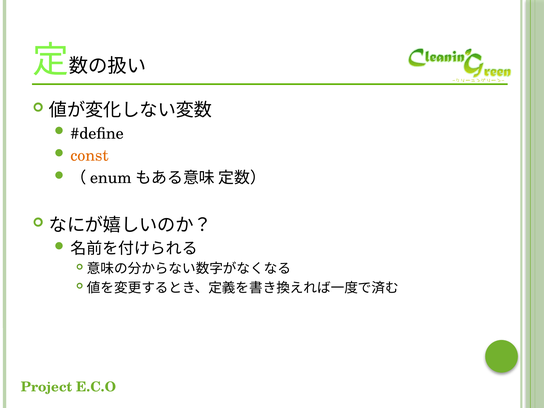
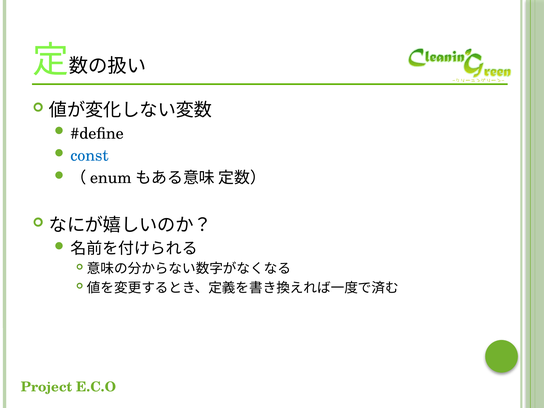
const colour: orange -> blue
